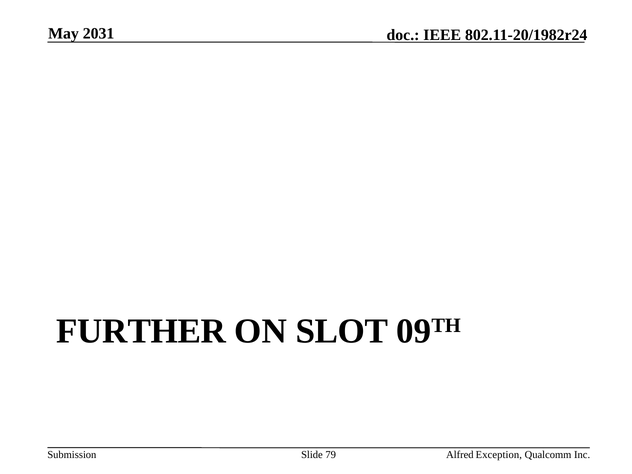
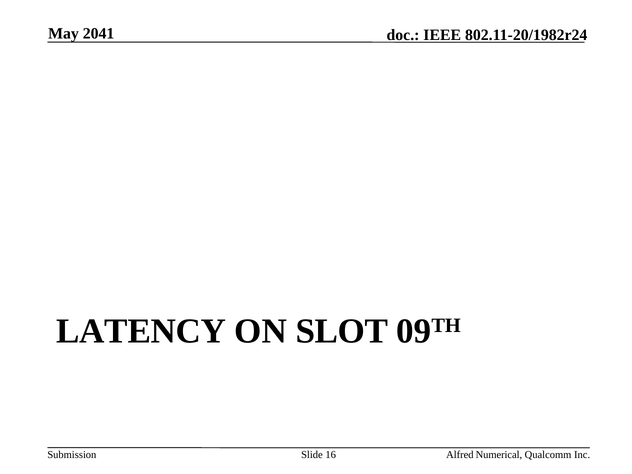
2031: 2031 -> 2041
FURTHER: FURTHER -> LATENCY
79: 79 -> 16
Exception: Exception -> Numerical
